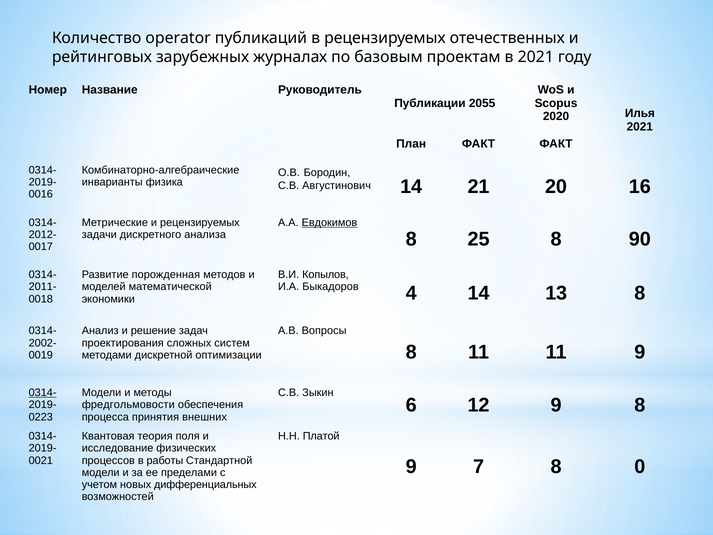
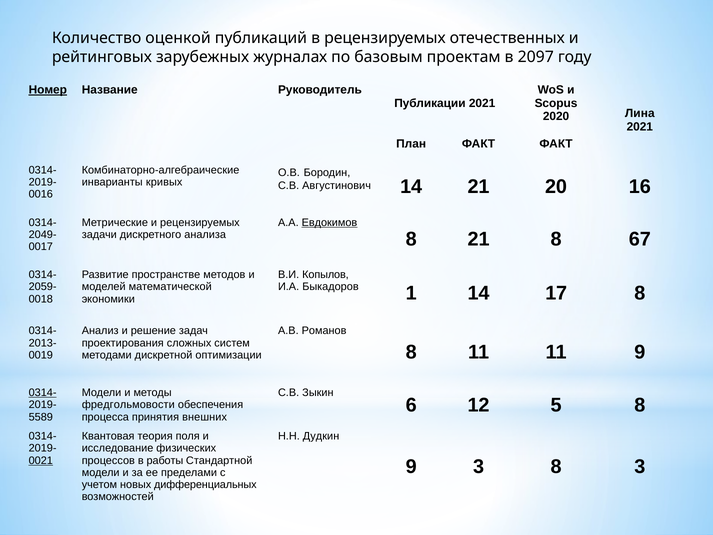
operator: operator -> оценкой
в 2021: 2021 -> 2097
Номер underline: none -> present
Публикации 2055: 2055 -> 2021
Илья: Илья -> Лина
физика: физика -> кривых
2012-: 2012- -> 2049-
8 25: 25 -> 21
90: 90 -> 67
порожденная: порожденная -> пространстве
2011-: 2011- -> 2059-
4: 4 -> 1
13: 13 -> 17
Вопросы: Вопросы -> Романов
2002-: 2002- -> 2013-
12 9: 9 -> 5
0223: 0223 -> 5589
Платой: Платой -> Дудкин
0021 underline: none -> present
9 7: 7 -> 3
8 0: 0 -> 3
